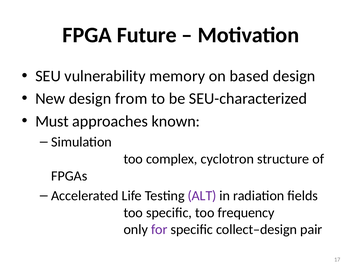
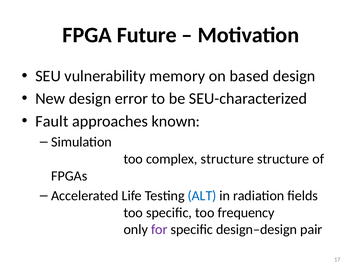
from: from -> error
Must: Must -> Fault
complex cyclotron: cyclotron -> structure
ALT colour: purple -> blue
collect–design: collect–design -> design–design
